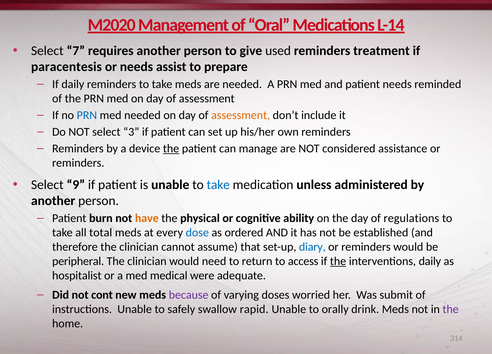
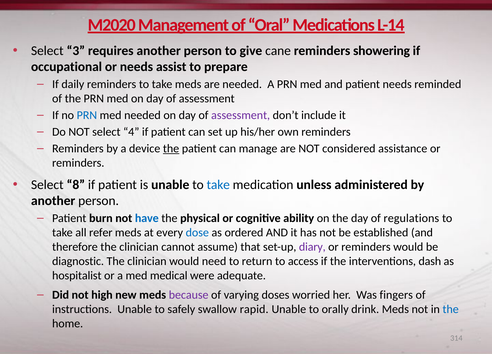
7: 7 -> 3
used: used -> cane
treatment: treatment -> showering
paracentesis: paracentesis -> occupational
assessment at (241, 115) colour: orange -> purple
3: 3 -> 4
9: 9 -> 8
have colour: orange -> blue
total: total -> refer
diary colour: blue -> purple
peripheral: peripheral -> diagnostic
the at (338, 262) underline: present -> none
interventions daily: daily -> dash
cont: cont -> high
submit: submit -> fingers
the at (451, 310) colour: purple -> blue
